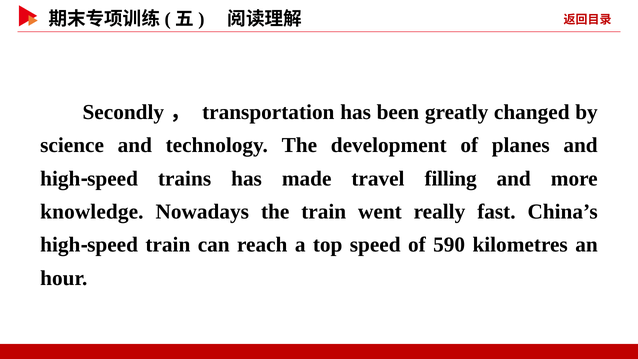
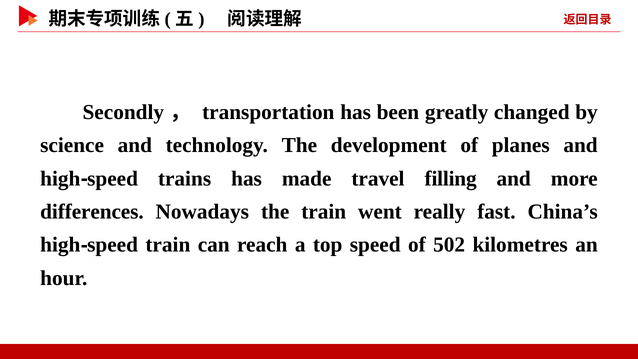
knowledge: knowledge -> differences
590: 590 -> 502
